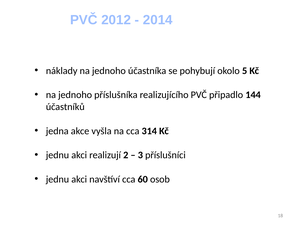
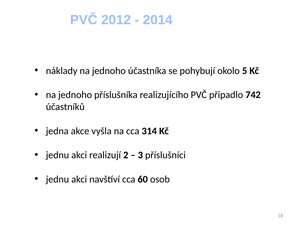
144: 144 -> 742
